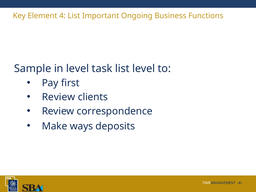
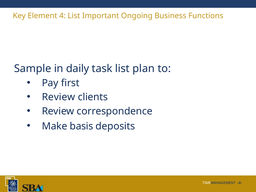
in level: level -> daily
list level: level -> plan
ways: ways -> basis
